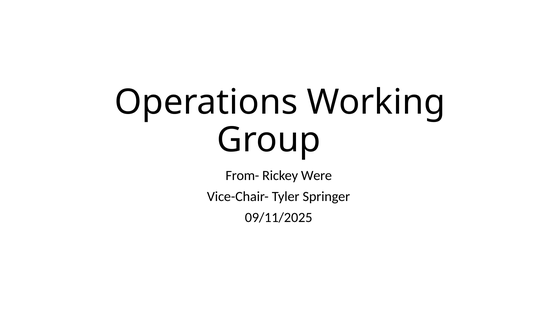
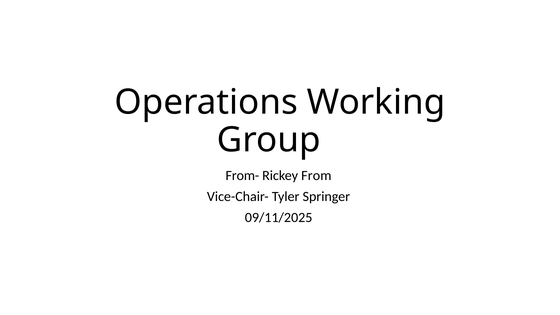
Were: Were -> From
